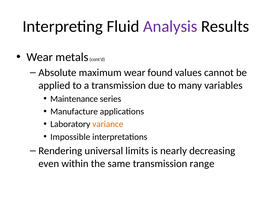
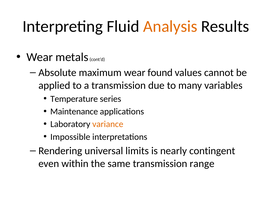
Analysis colour: purple -> orange
Maintenance: Maintenance -> Temperature
Manufacture: Manufacture -> Maintenance
decreasing: decreasing -> contingent
